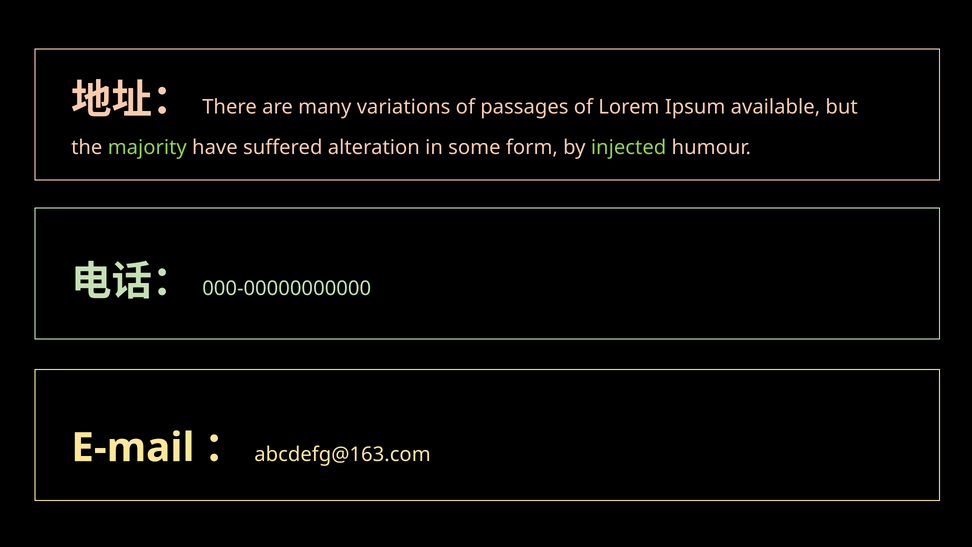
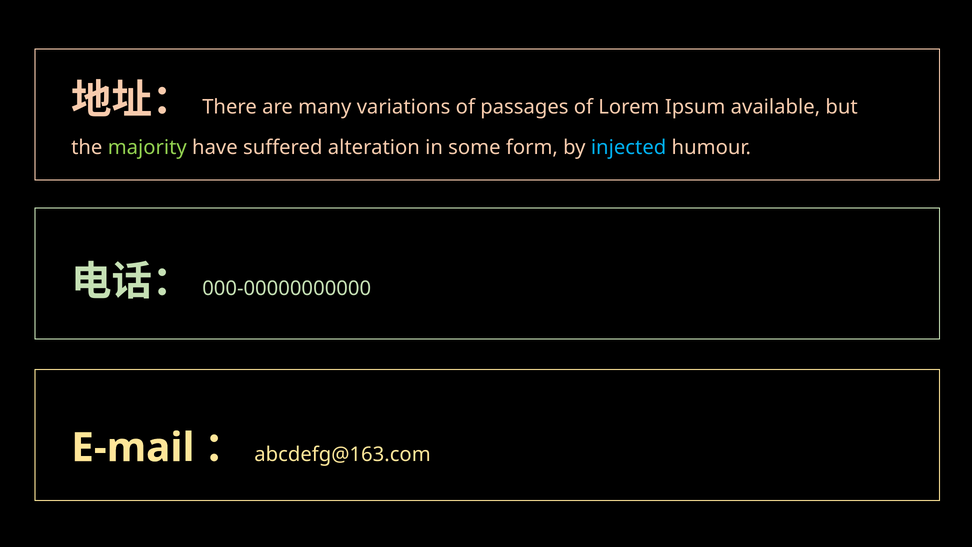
injected colour: light green -> light blue
